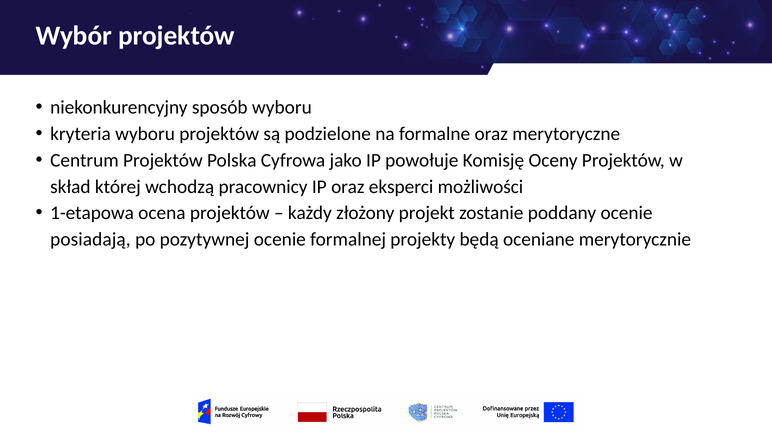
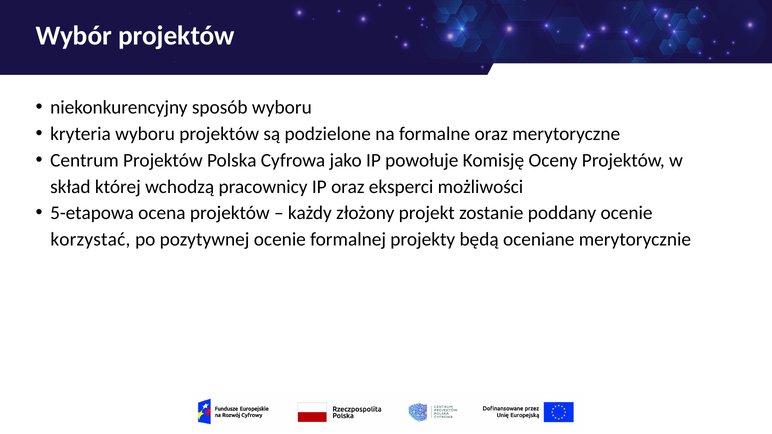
1-etapowa: 1-etapowa -> 5-etapowa
posiadają: posiadają -> korzystać
